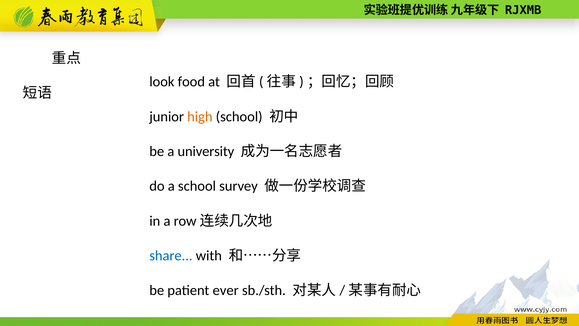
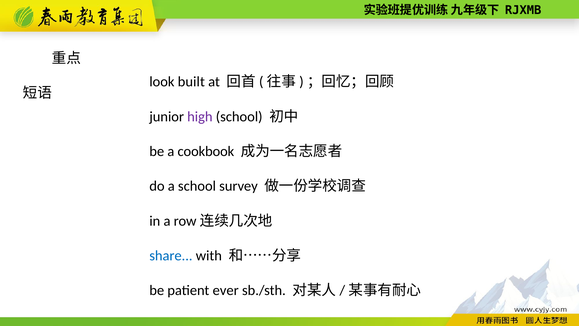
food: food -> built
high colour: orange -> purple
university: university -> cookbook
